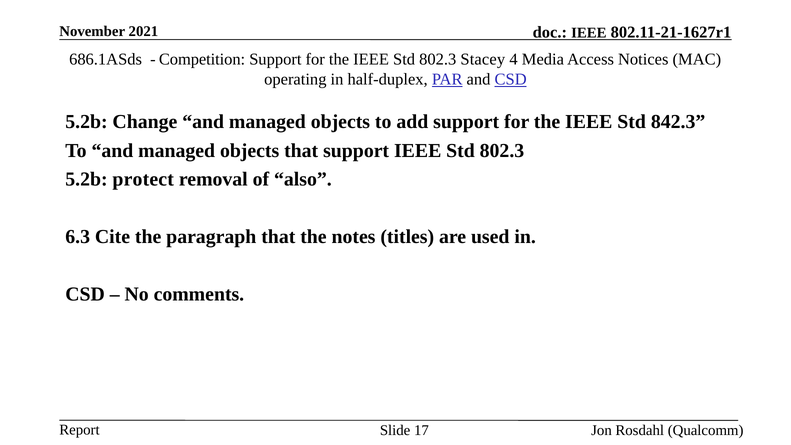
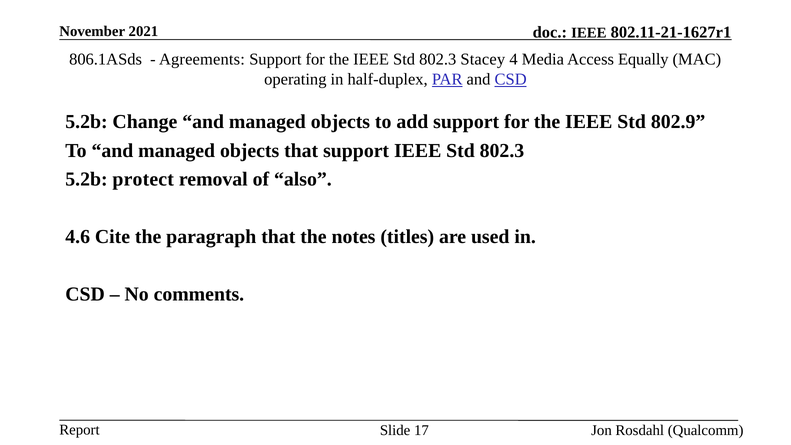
686.1ASds: 686.1ASds -> 806.1ASds
Competition: Competition -> Agreements
Notices: Notices -> Equally
842.3: 842.3 -> 802.9
6.3: 6.3 -> 4.6
